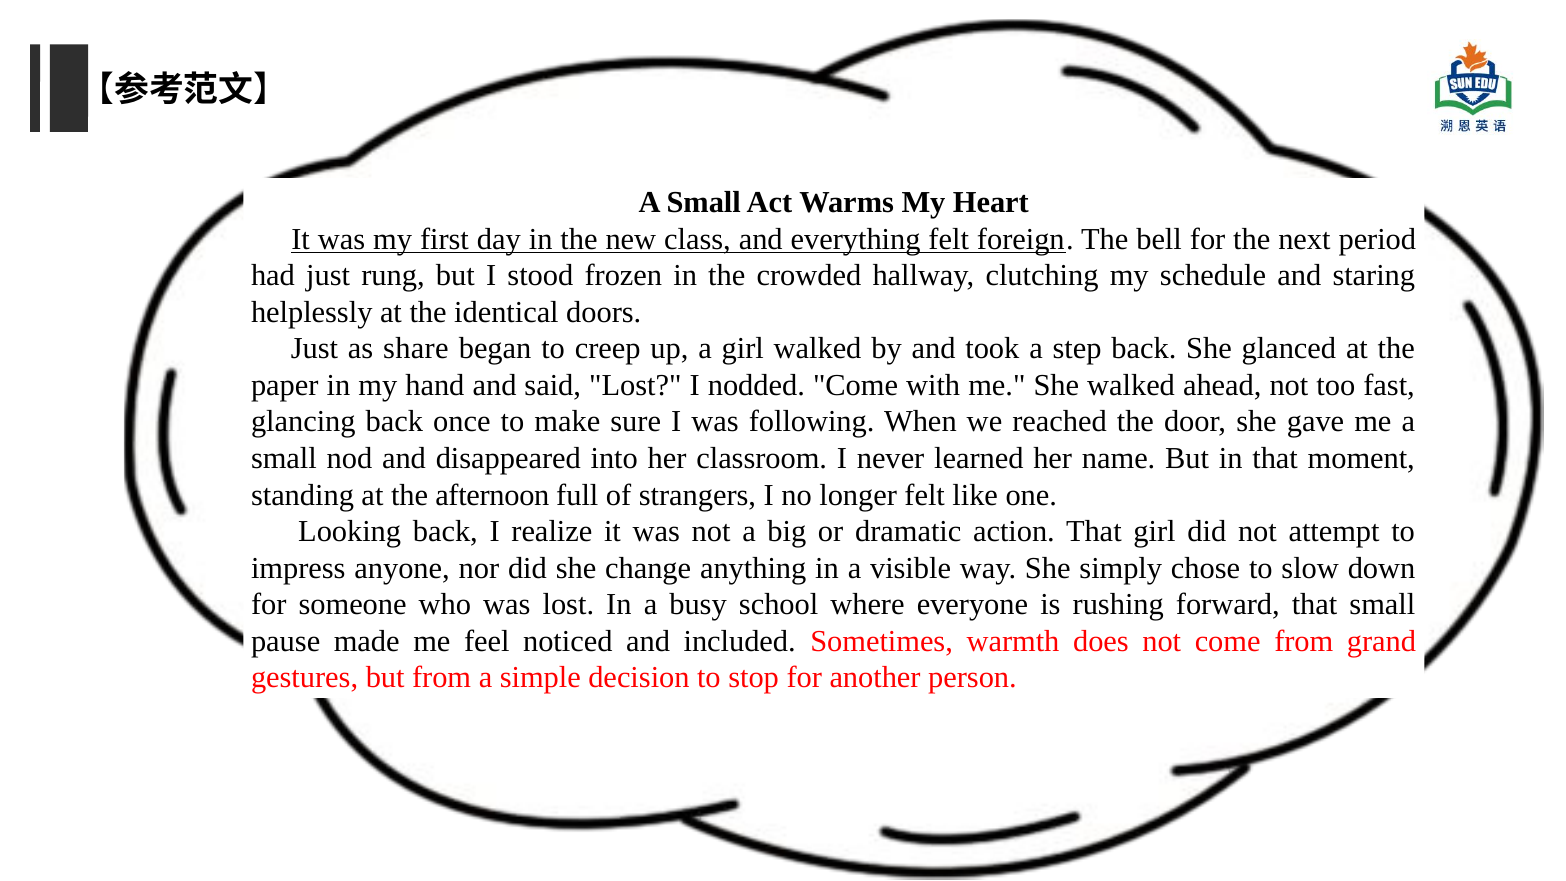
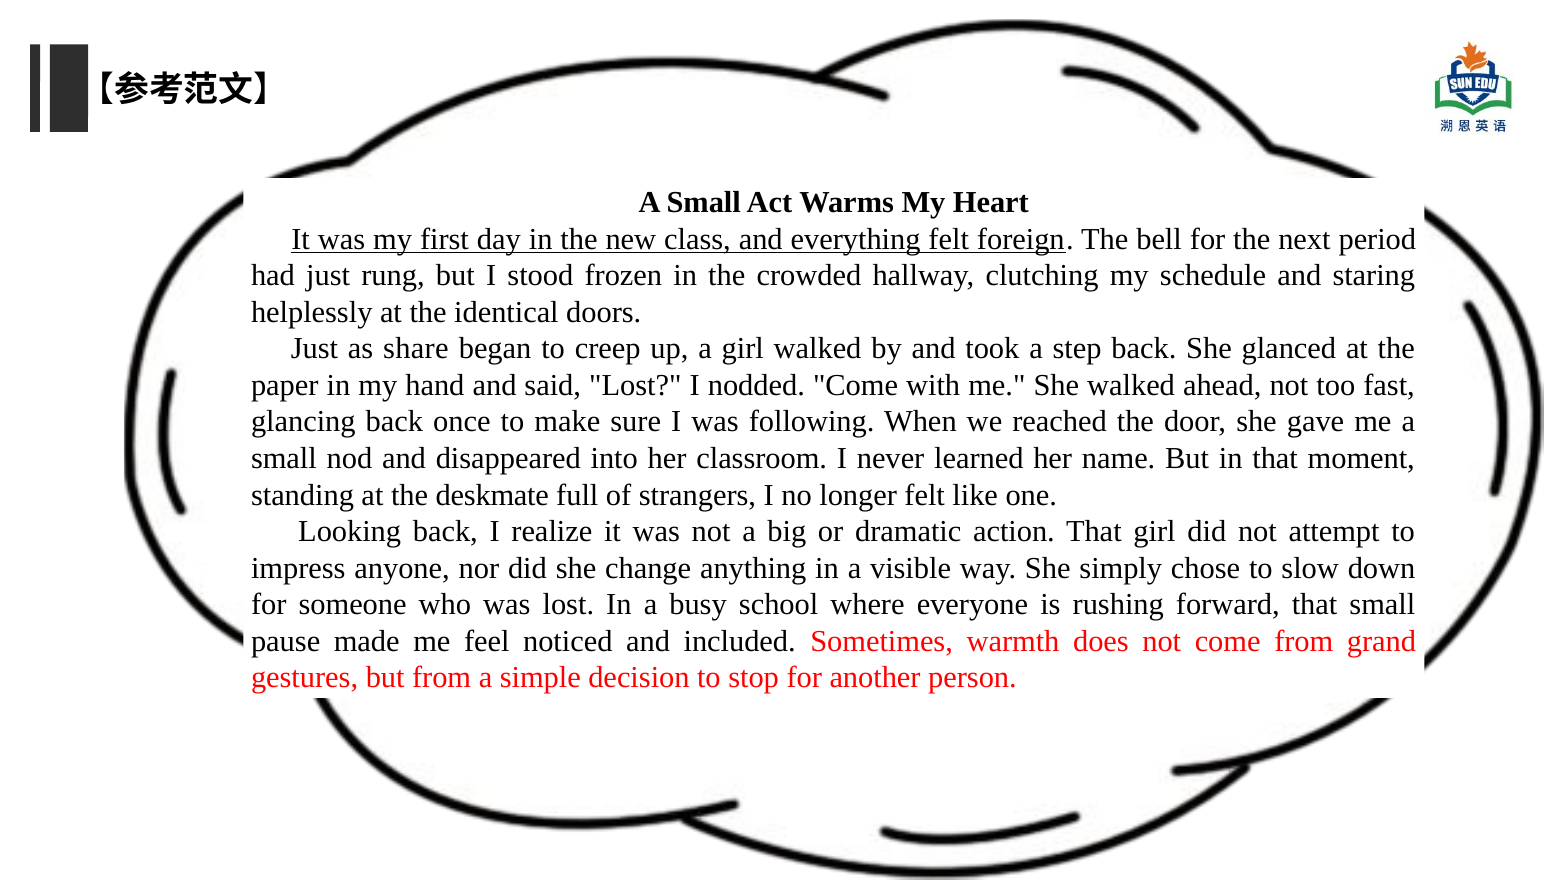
afternoon: afternoon -> deskmate
